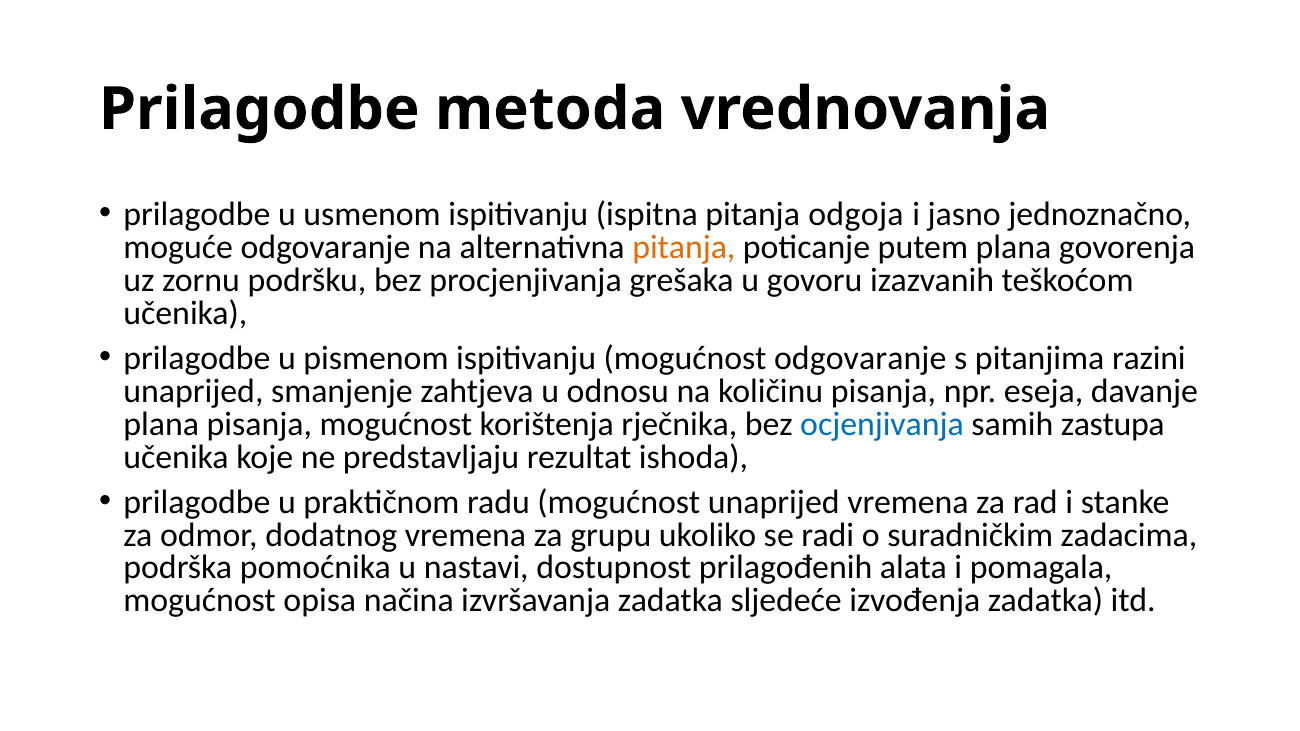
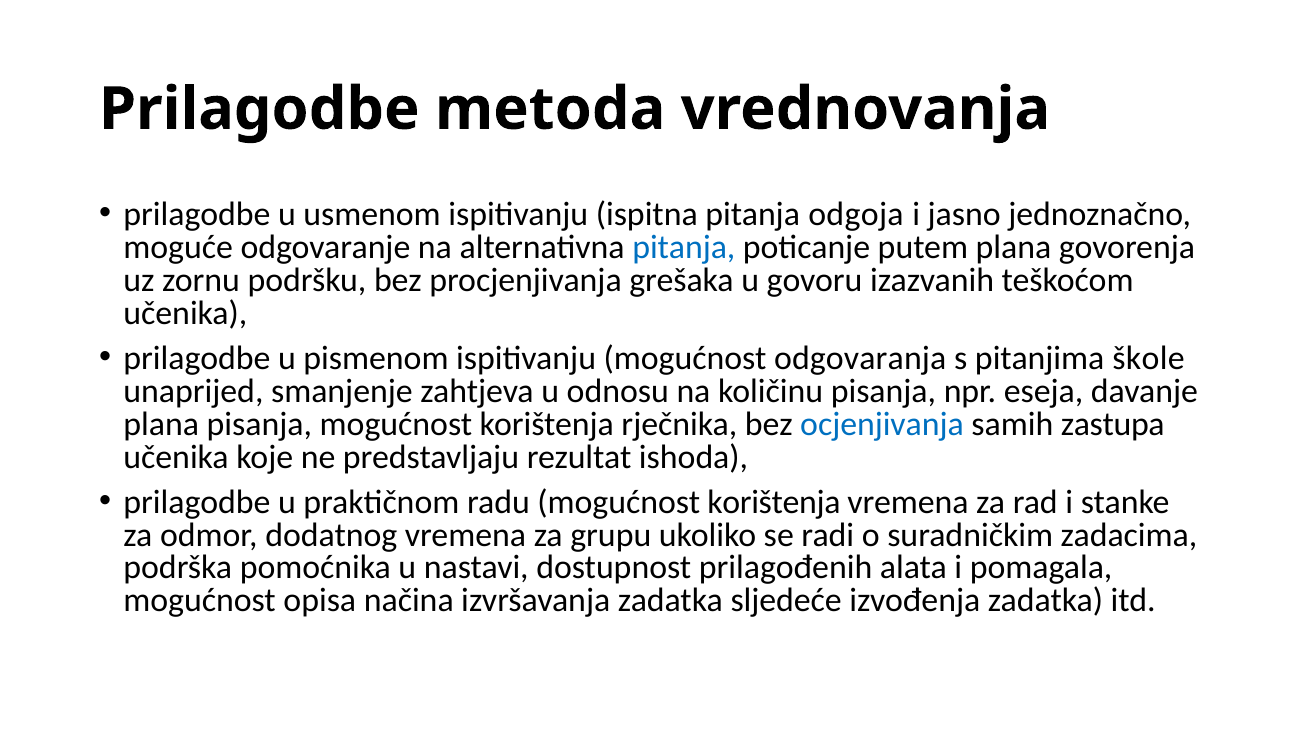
pitanja at (684, 248) colour: orange -> blue
mogućnost odgovaranje: odgovaranje -> odgovaranja
razini: razini -> škole
radu mogućnost unaprijed: unaprijed -> korištenja
